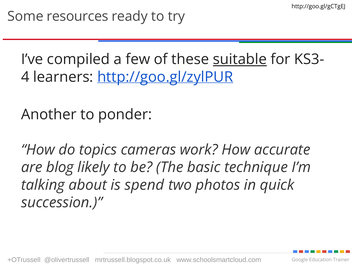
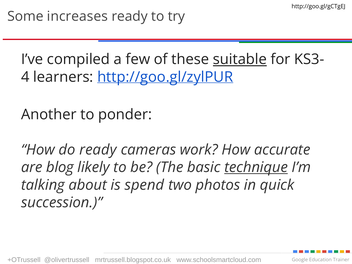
resources: resources -> increases
do topics: topics -> ready
technique underline: none -> present
